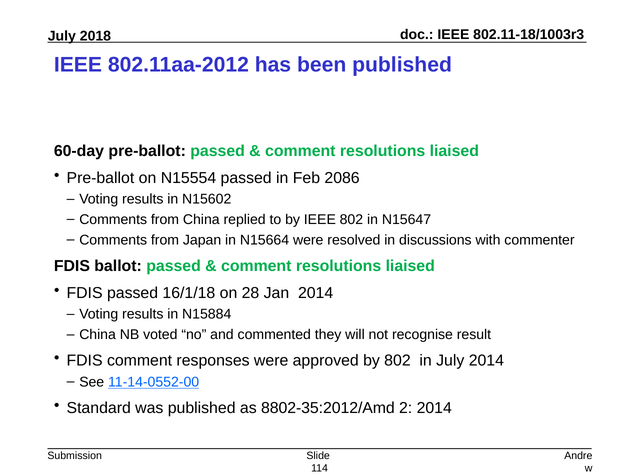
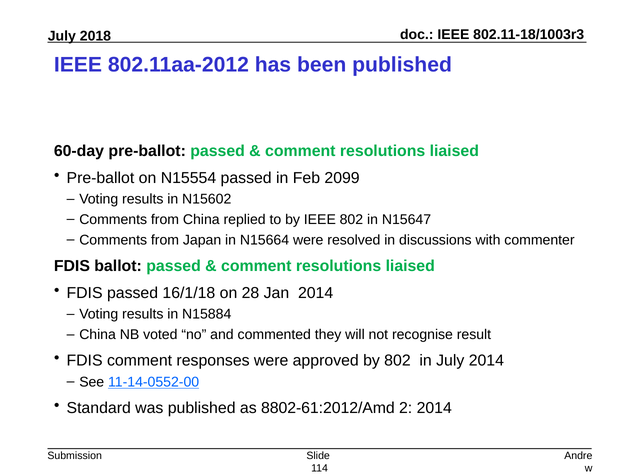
2086: 2086 -> 2099
8802-35:2012/Amd: 8802-35:2012/Amd -> 8802-61:2012/Amd
